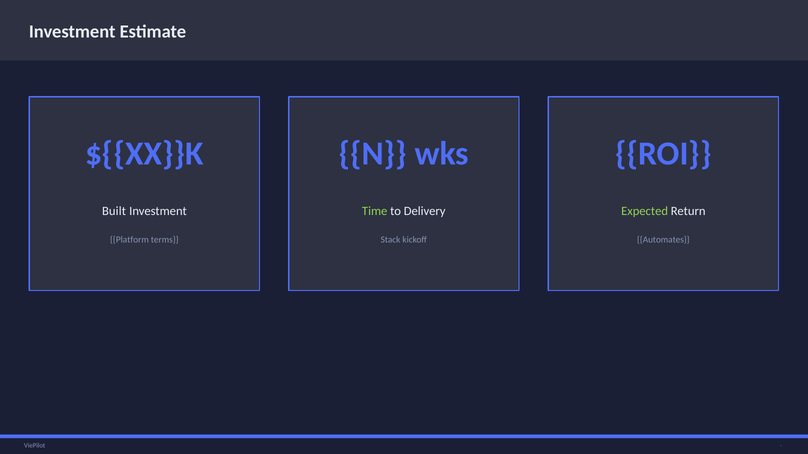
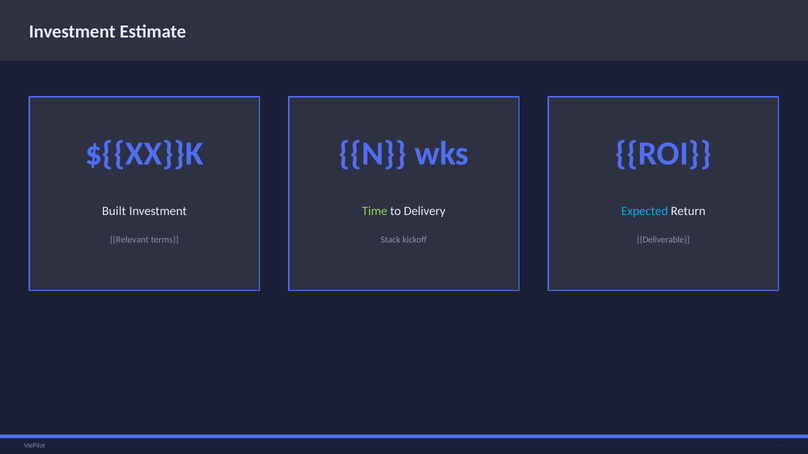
Expected colour: light green -> light blue
Platform: Platform -> Relevant
Automates: Automates -> Deliverable
